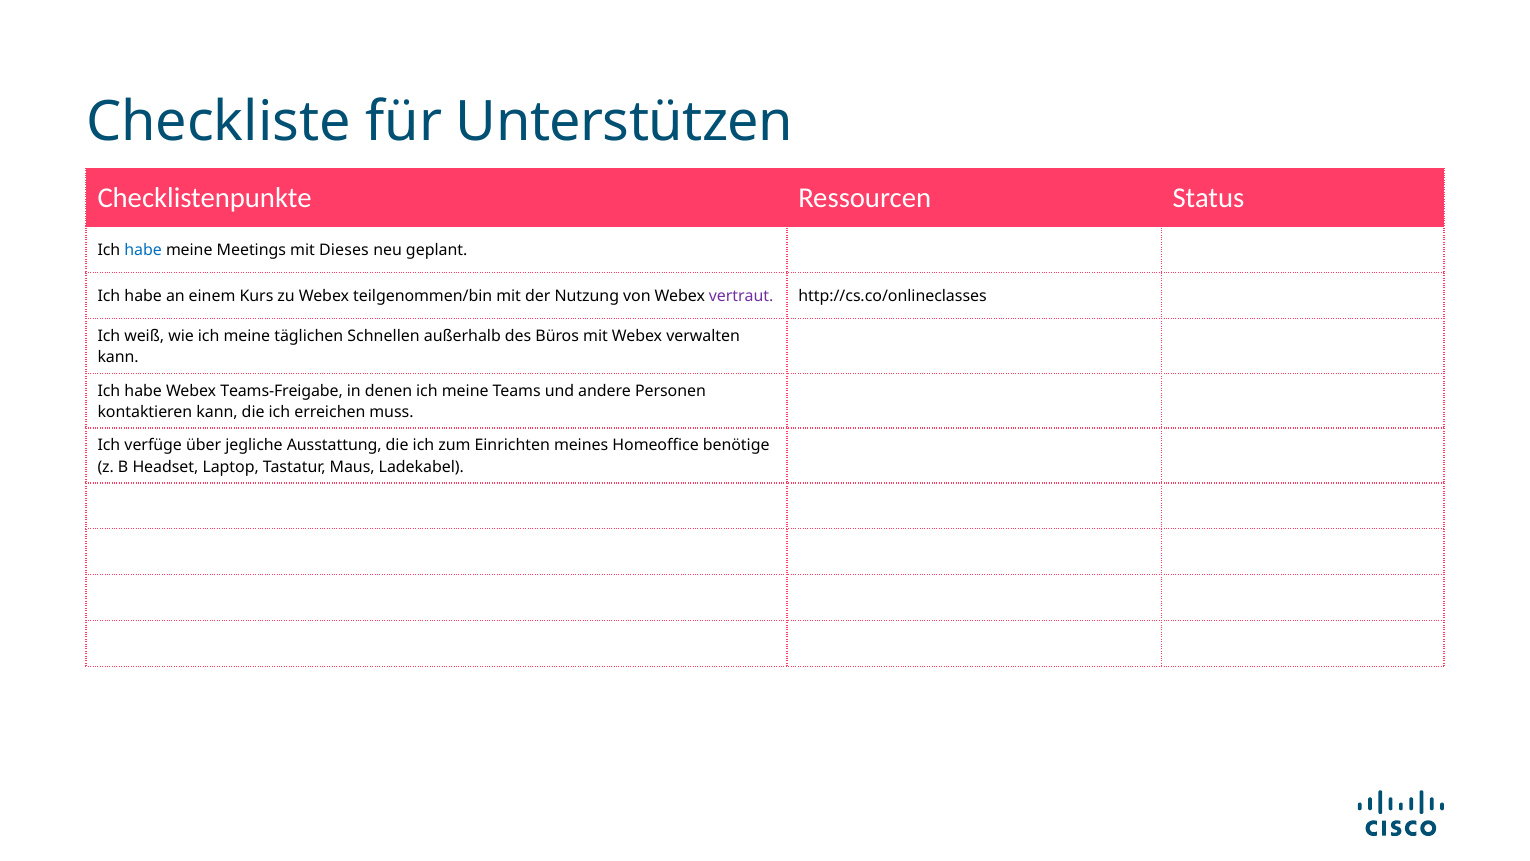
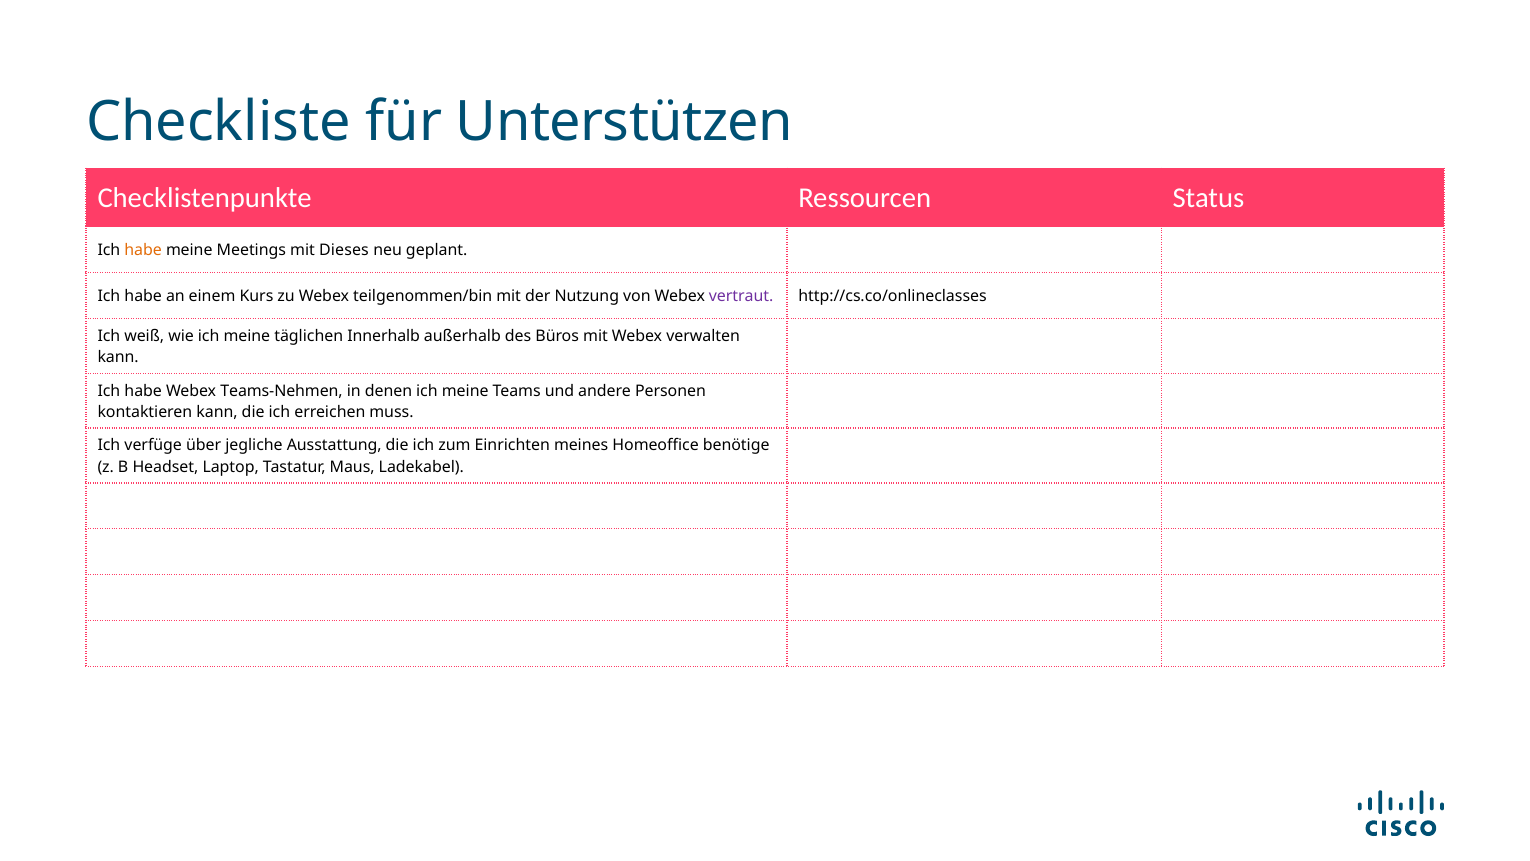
habe at (143, 251) colour: blue -> orange
Schnellen: Schnellen -> Innerhalb
Teams-Freigabe: Teams-Freigabe -> Teams-Nehmen
